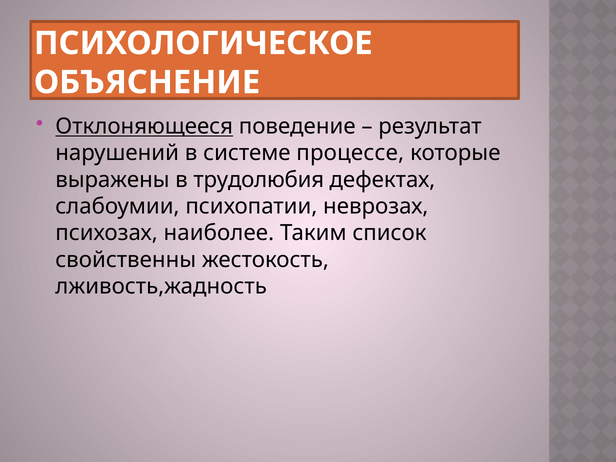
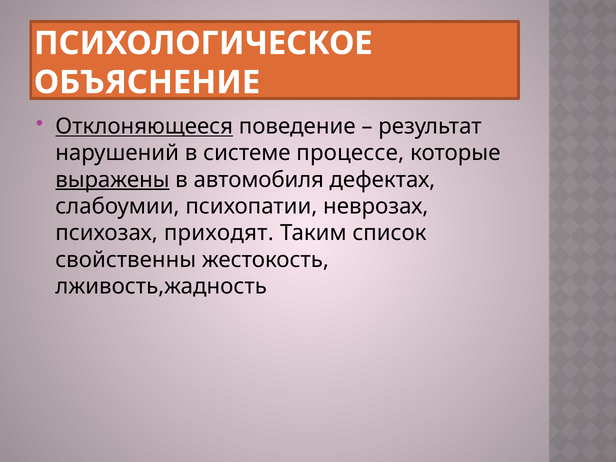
выражены underline: none -> present
трудолюбия: трудолюбия -> автомобиля
наиболее: наиболее -> приходят
